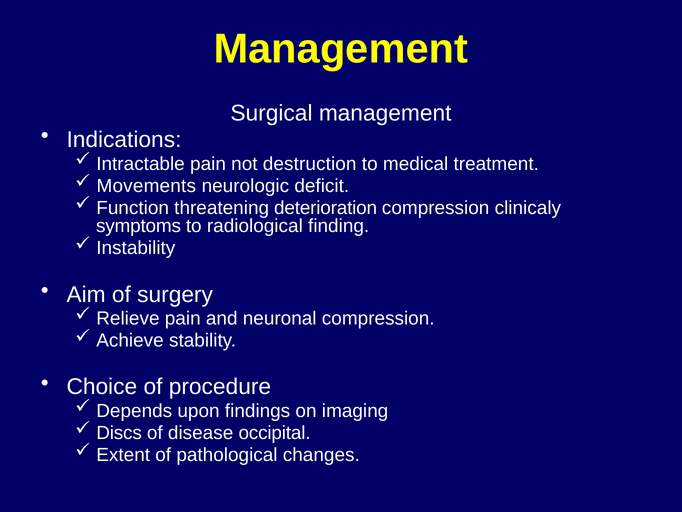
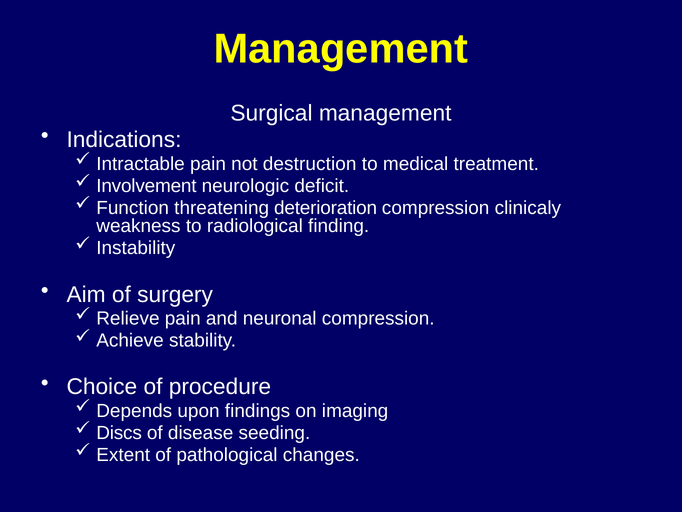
Movements: Movements -> Involvement
symptoms: symptoms -> weakness
occipital: occipital -> seeding
